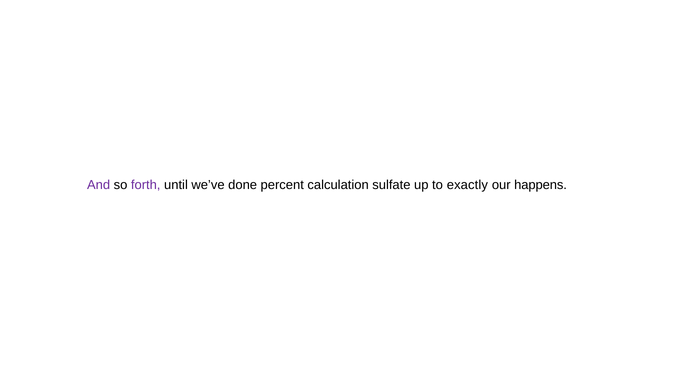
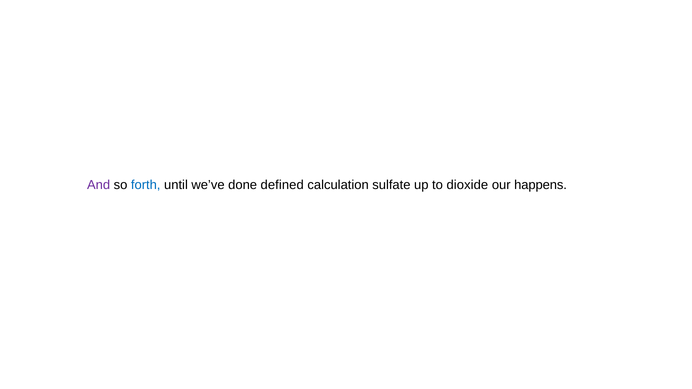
forth colour: purple -> blue
percent: percent -> defined
exactly: exactly -> dioxide
